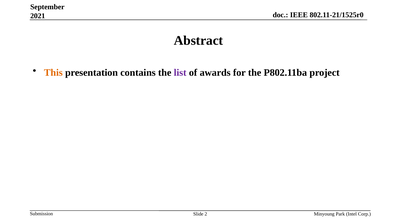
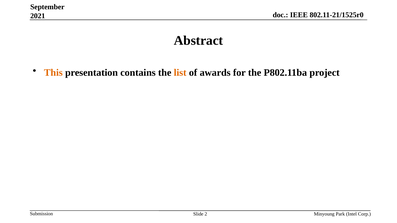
list colour: purple -> orange
